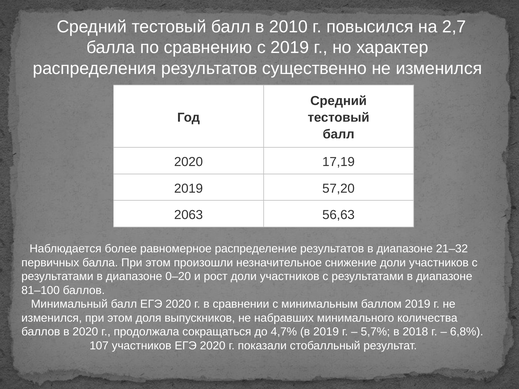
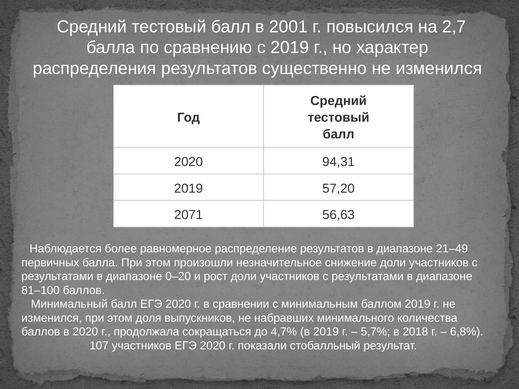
2010: 2010 -> 2001
17,19: 17,19 -> 94,31
2063: 2063 -> 2071
21–32: 21–32 -> 21–49
